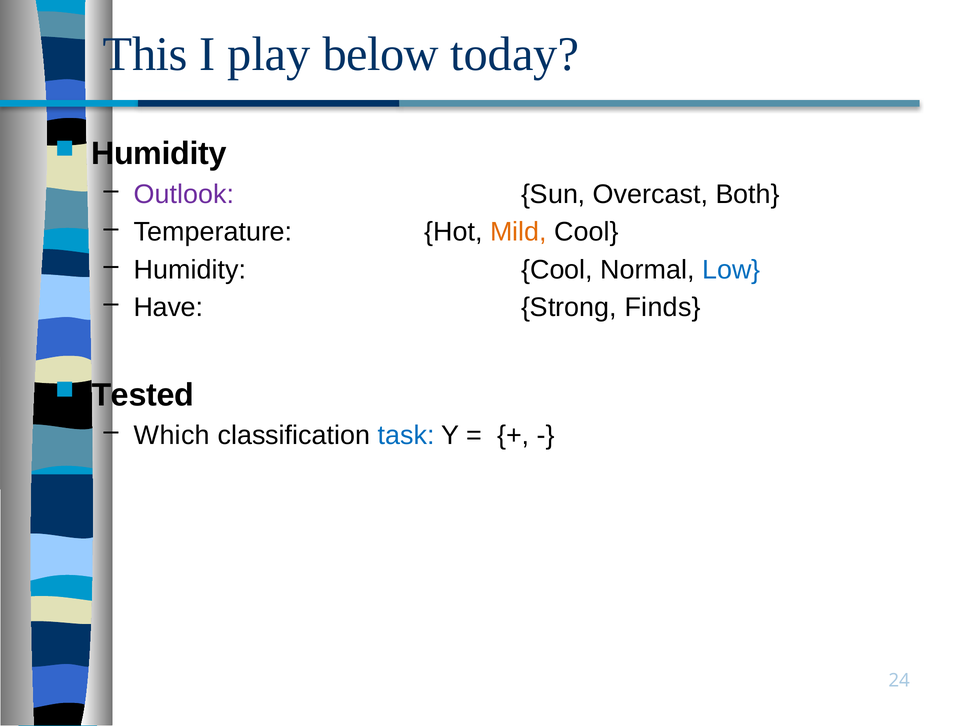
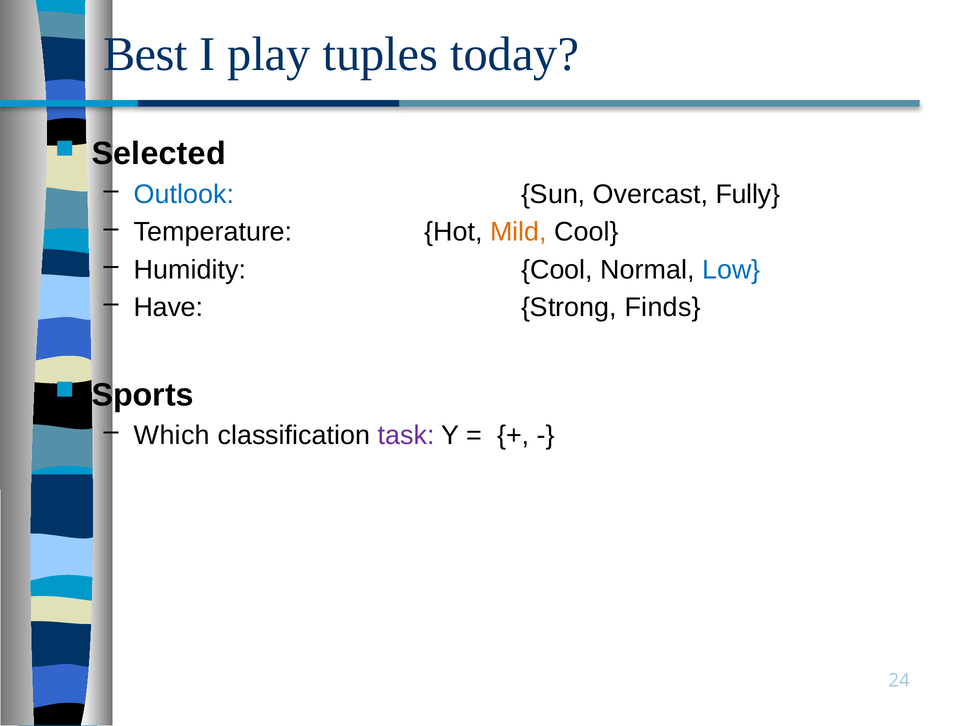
This: This -> Best
below: below -> tuples
Humidity at (159, 154): Humidity -> Selected
Outlook colour: purple -> blue
Both: Both -> Fully
Tested: Tested -> Sports
task colour: blue -> purple
